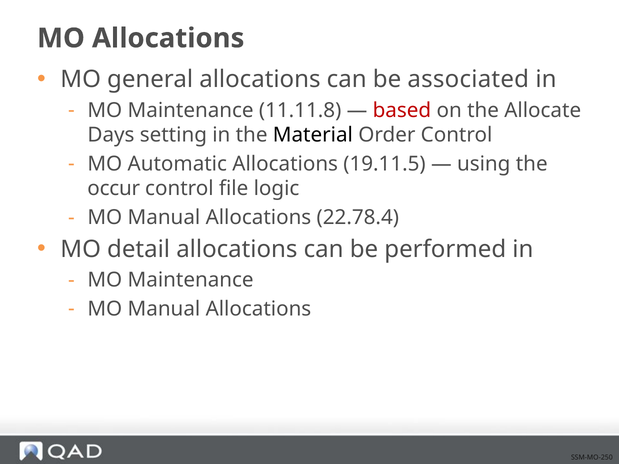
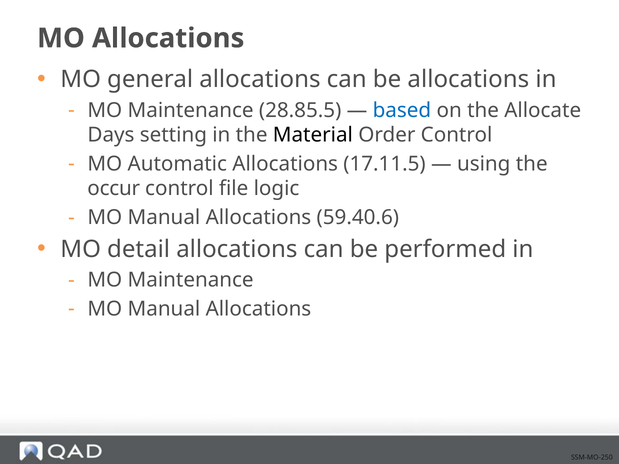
be associated: associated -> allocations
11.11.8: 11.11.8 -> 28.85.5
based colour: red -> blue
19.11.5: 19.11.5 -> 17.11.5
22.78.4: 22.78.4 -> 59.40.6
